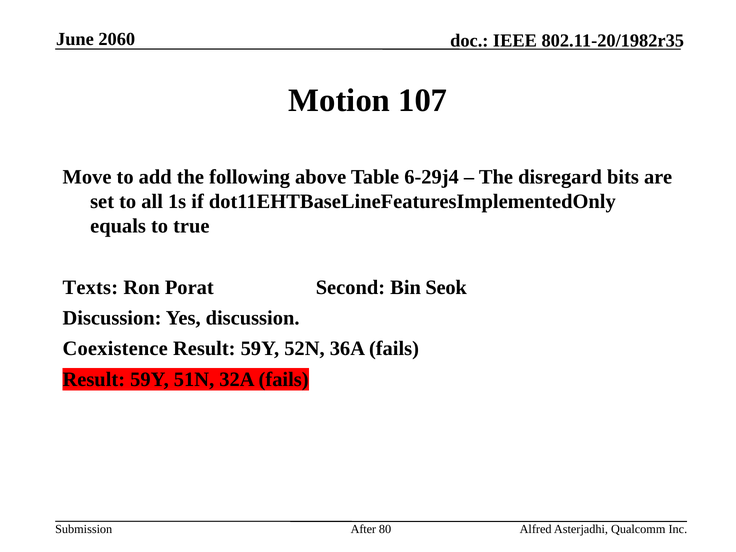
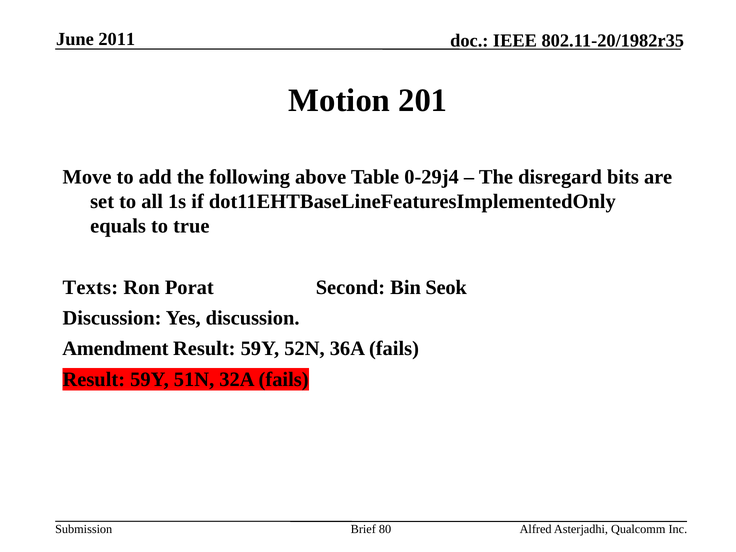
2060: 2060 -> 2011
107: 107 -> 201
6-29j4: 6-29j4 -> 0-29j4
Coexistence: Coexistence -> Amendment
After: After -> Brief
